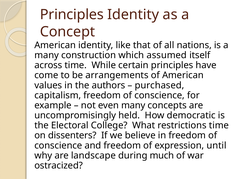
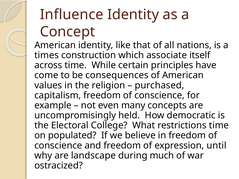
Principles at (72, 15): Principles -> Influence
many at (47, 55): many -> times
assumed: assumed -> associate
arrangements: arrangements -> consequences
authors: authors -> religion
dissenters: dissenters -> populated
